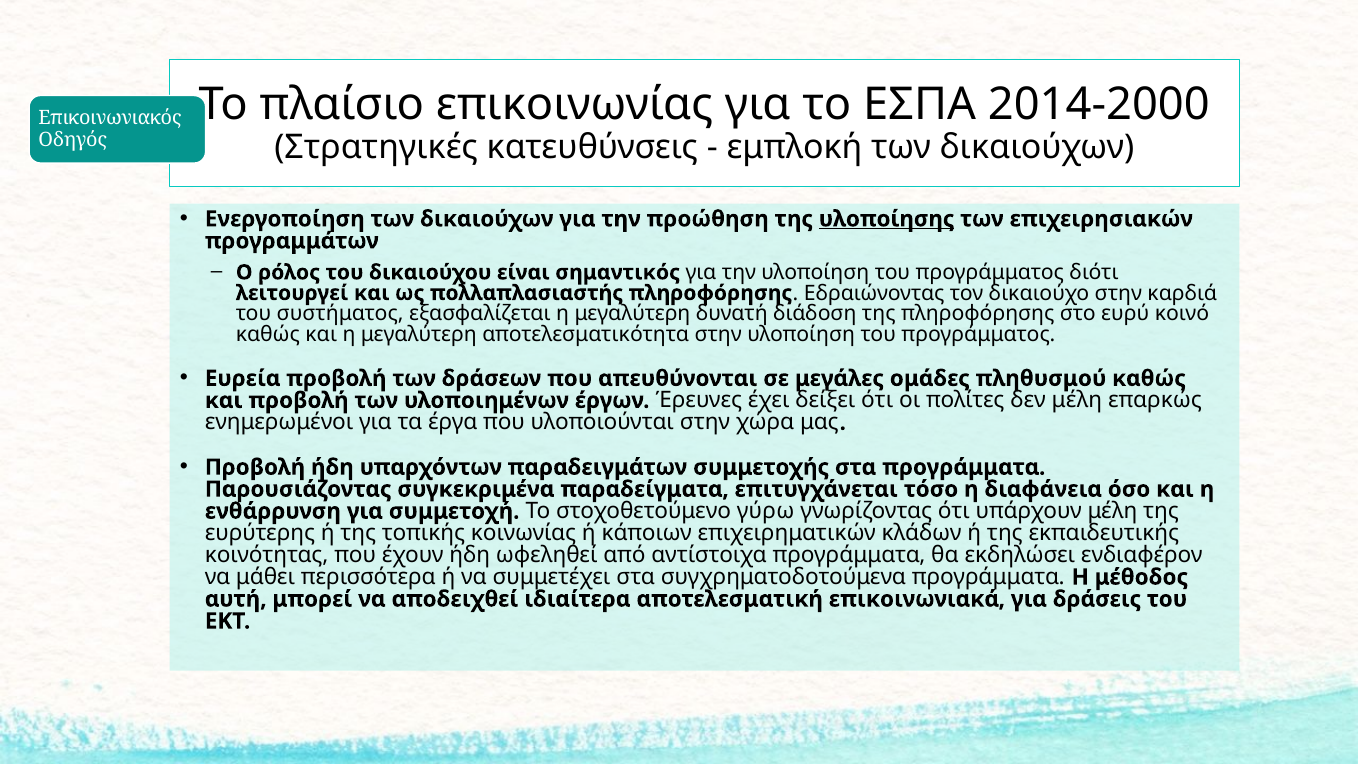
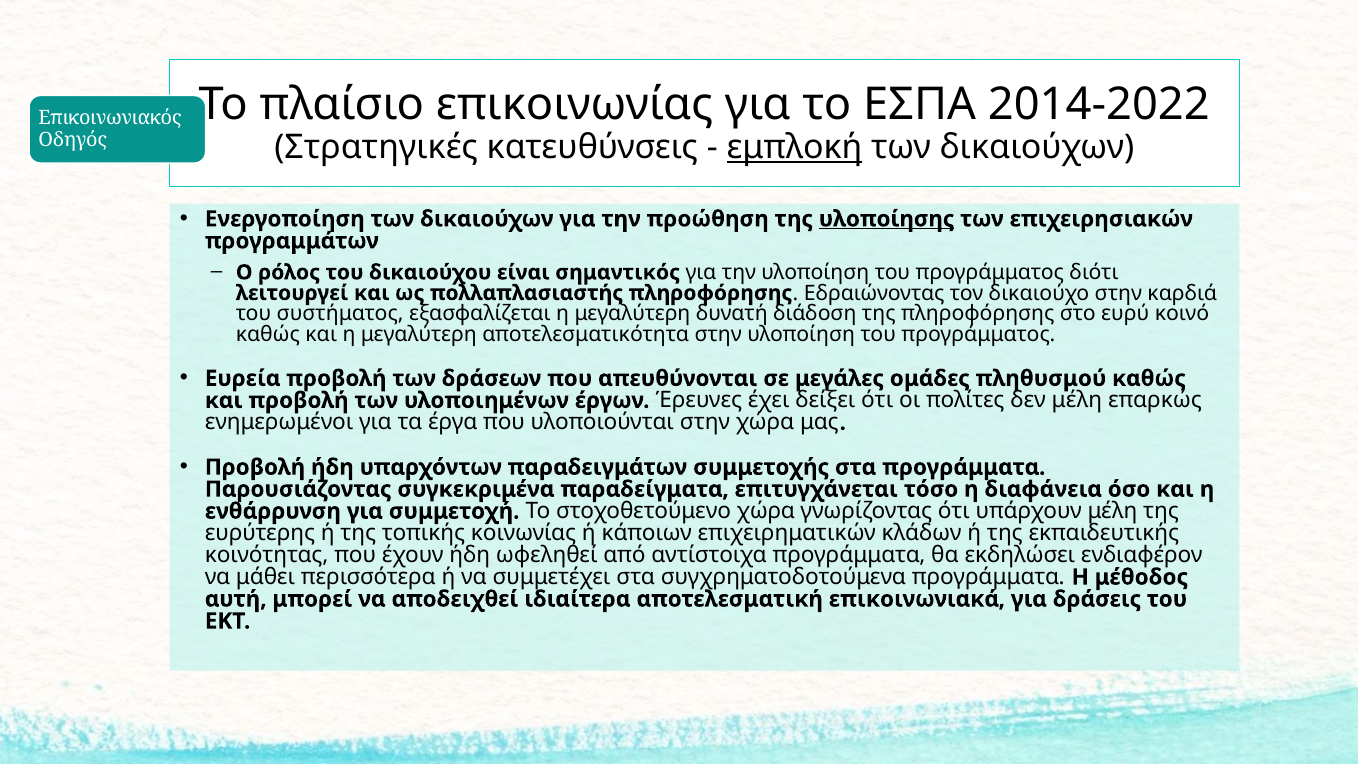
2014-2000: 2014-2000 -> 2014-2022
εμπλοκή underline: none -> present
στοχοθετούμενο γύρω: γύρω -> χώρα
